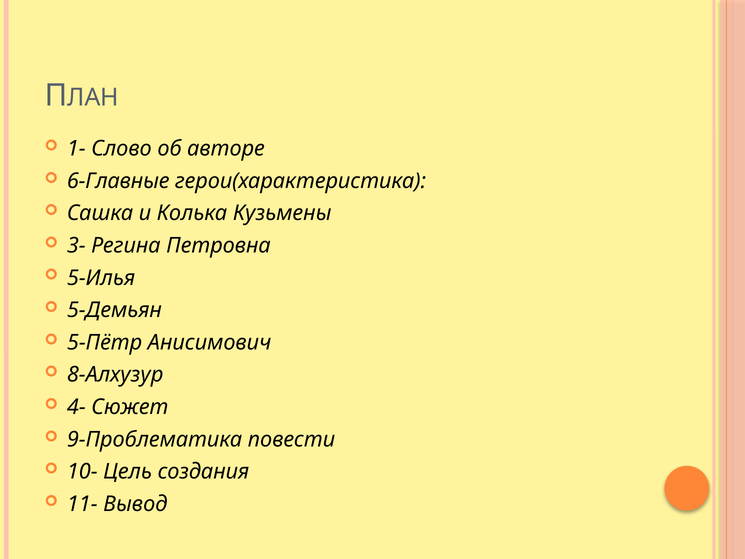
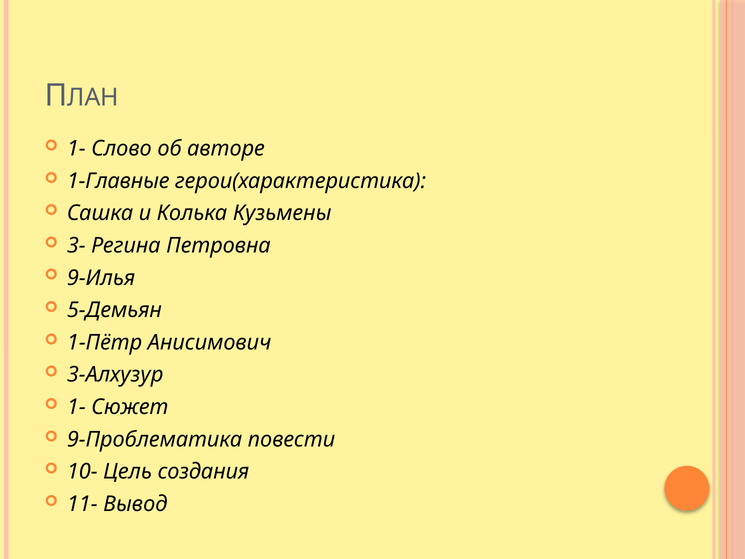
6-Главные: 6-Главные -> 1-Главные
5-Илья: 5-Илья -> 9-Илья
5-Пётр: 5-Пётр -> 1-Пётр
8-Алхузур: 8-Алхузур -> 3-Алхузур
4- at (76, 407): 4- -> 1-
